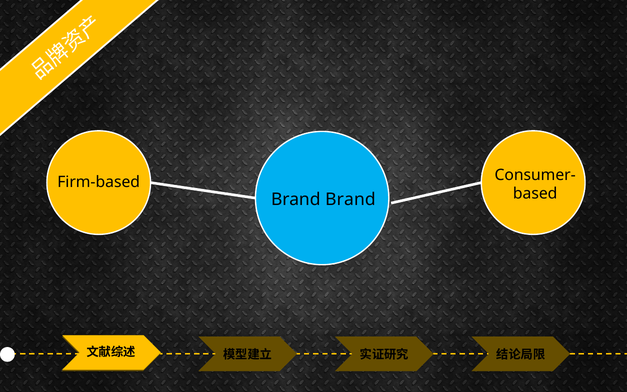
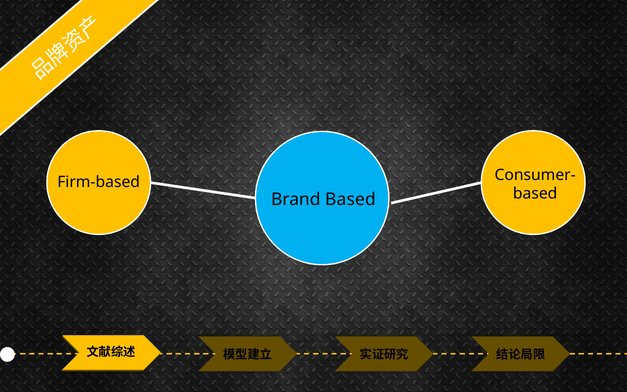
Brand Brand: Brand -> Based
